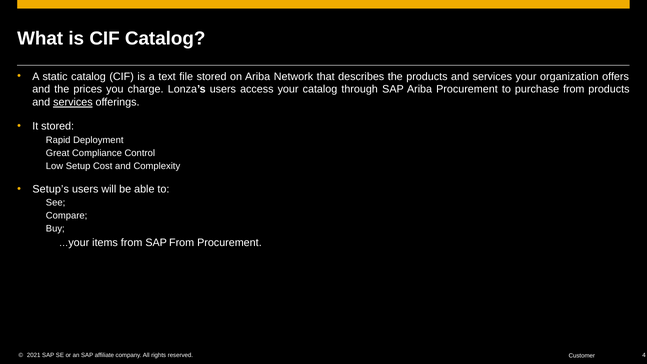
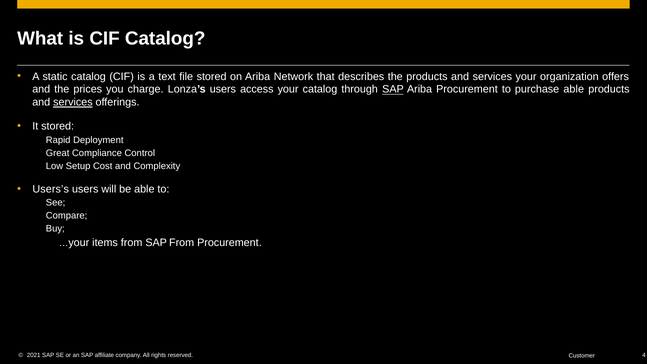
SAP at (393, 89) underline: none -> present
purchase from: from -> able
Setup’s: Setup’s -> Users’s
